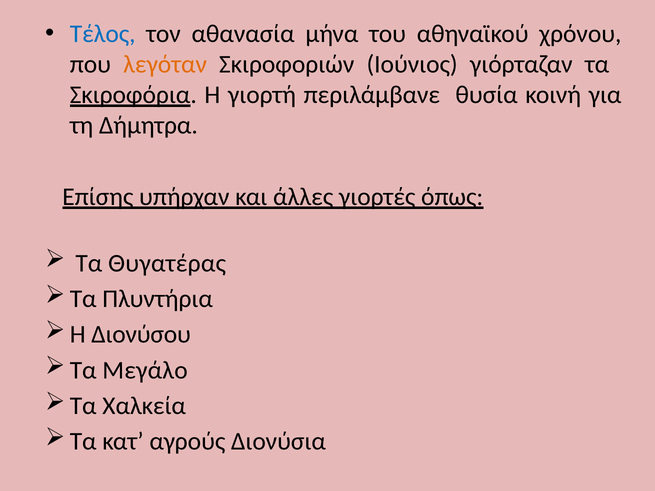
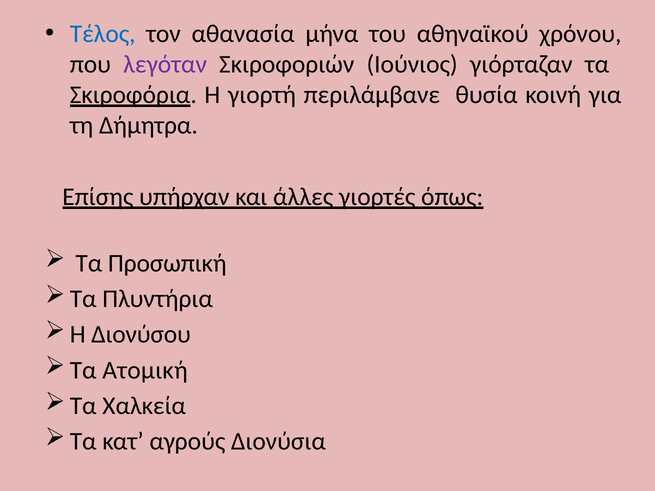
λεγόταν colour: orange -> purple
Θυγατέρας: Θυγατέρας -> Προσωπική
Μεγάλο: Μεγάλο -> Ατομική
